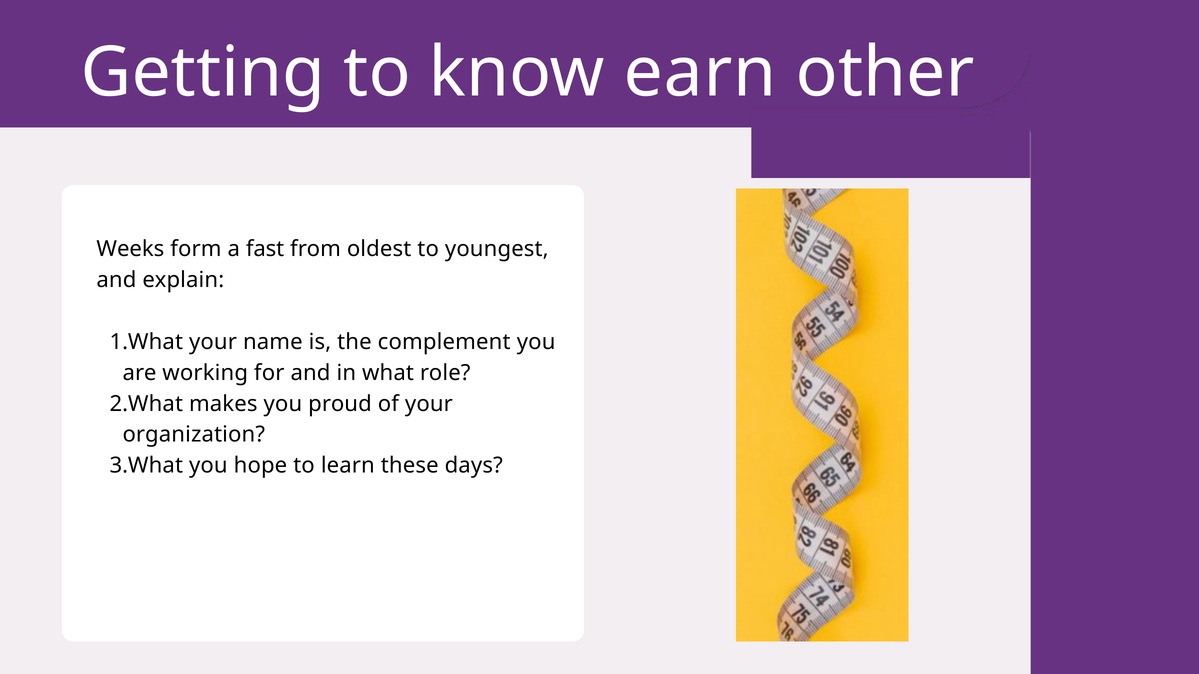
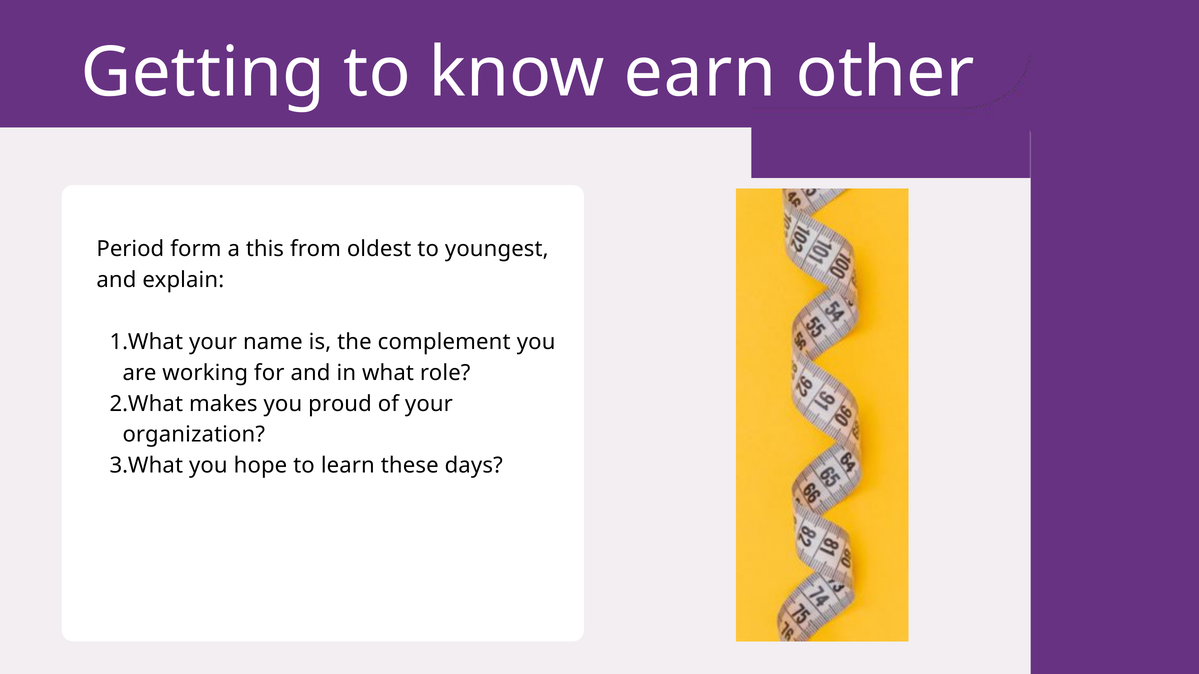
Weeks: Weeks -> Period
fast: fast -> this
